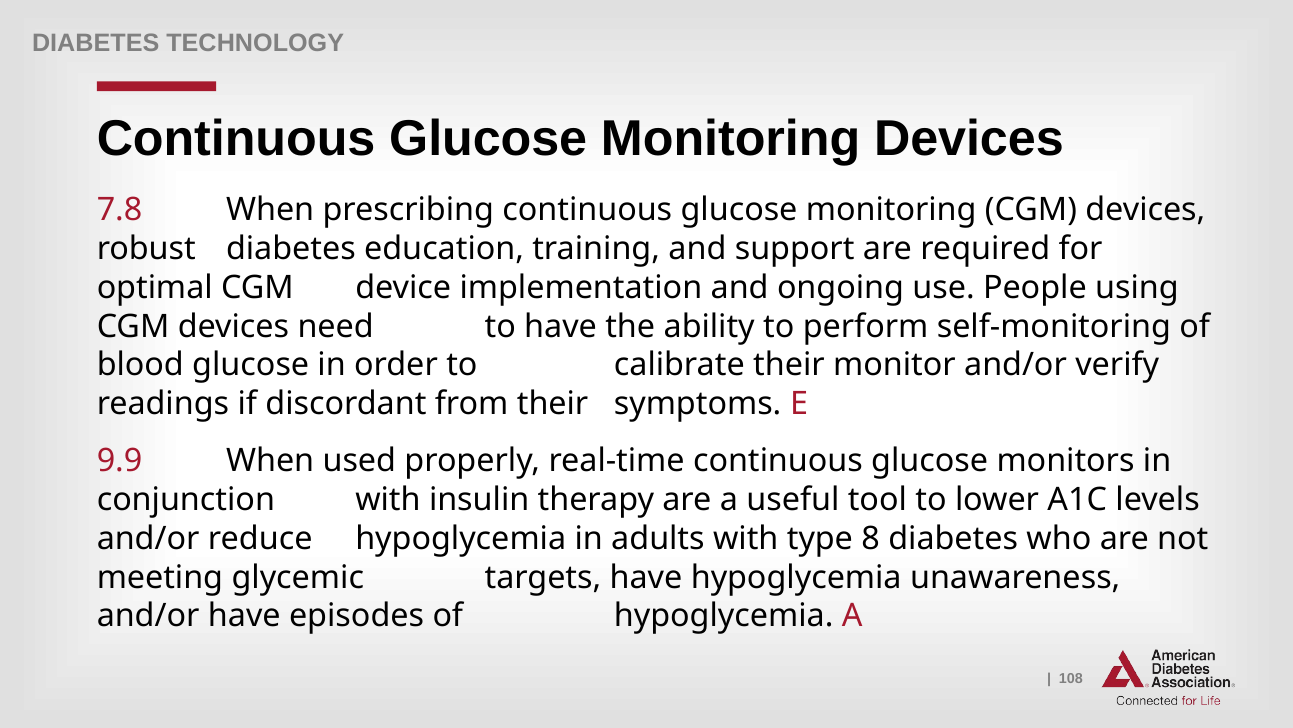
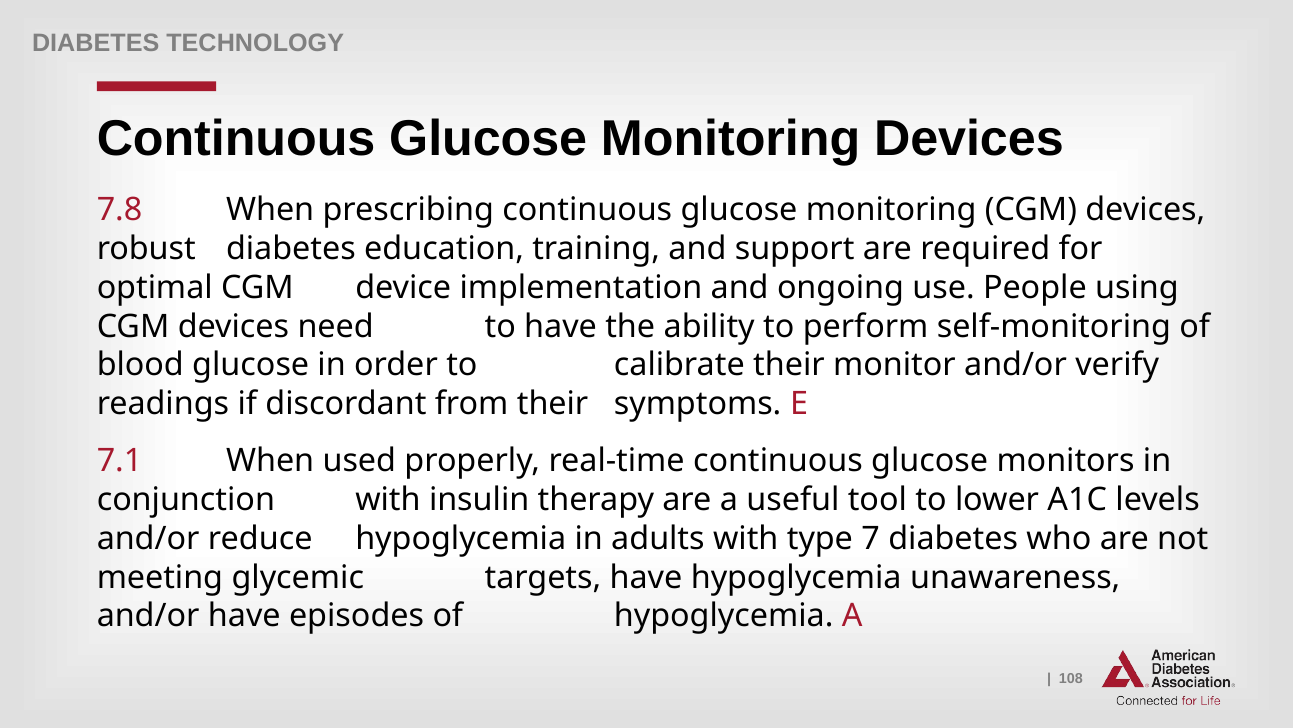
9.9: 9.9 -> 7.1
8: 8 -> 7
